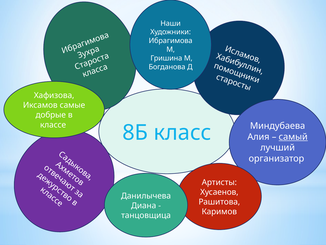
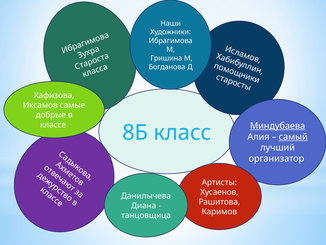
Миндубаева underline: none -> present
